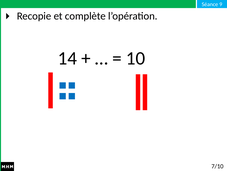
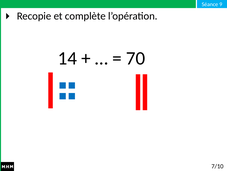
10: 10 -> 70
